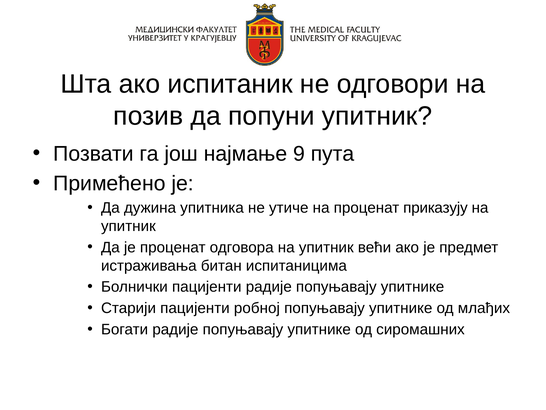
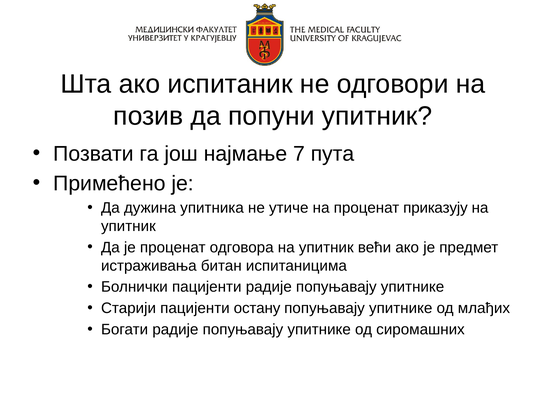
9: 9 -> 7
робној: робној -> остану
